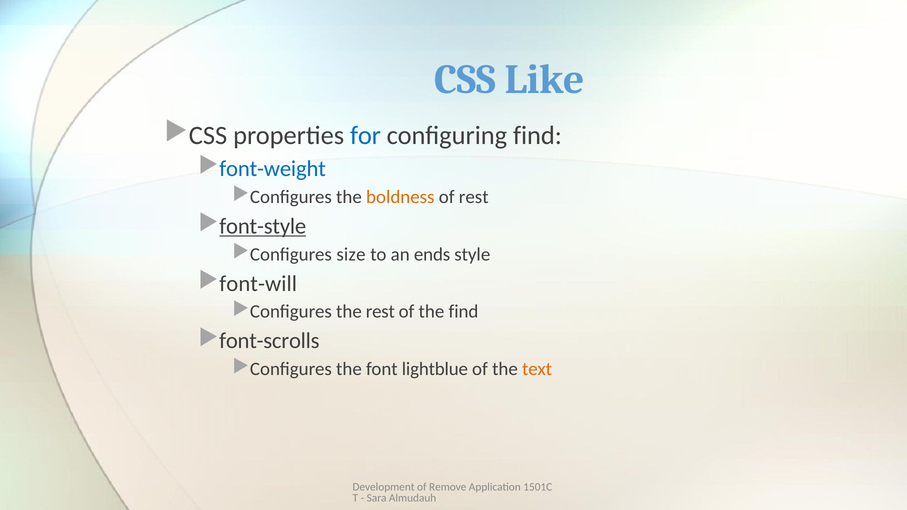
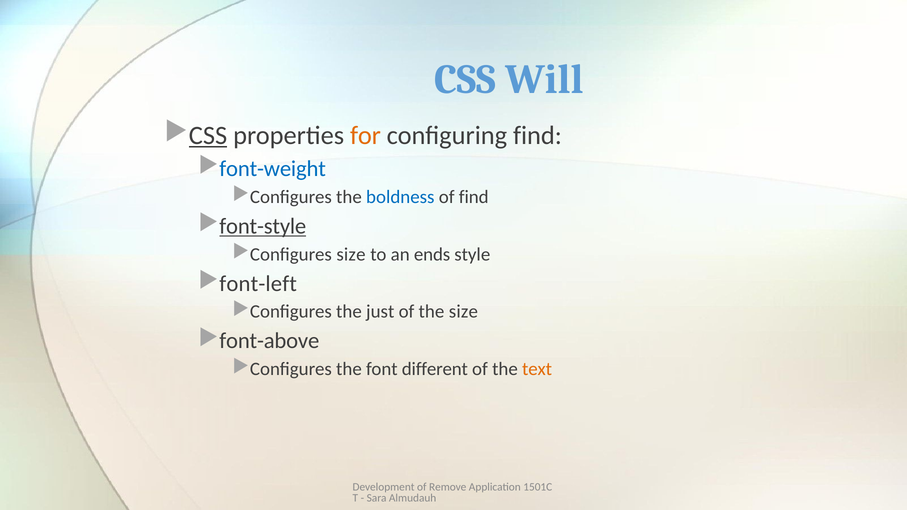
Like: Like -> Will
CSS at (208, 136) underline: none -> present
for colour: blue -> orange
boldness colour: orange -> blue
of rest: rest -> find
font-will: font-will -> font-left
the rest: rest -> just
the find: find -> size
font-scrolls: font-scrolls -> font-above
lightblue: lightblue -> different
